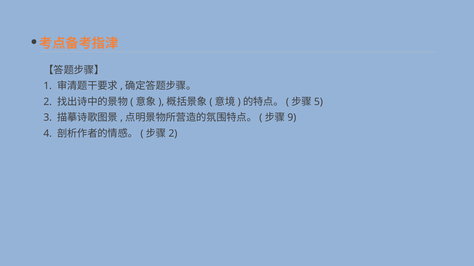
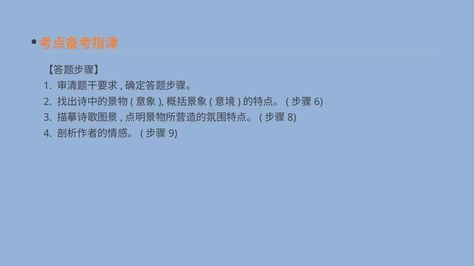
5: 5 -> 6
9: 9 -> 8
2 at (173, 133): 2 -> 9
